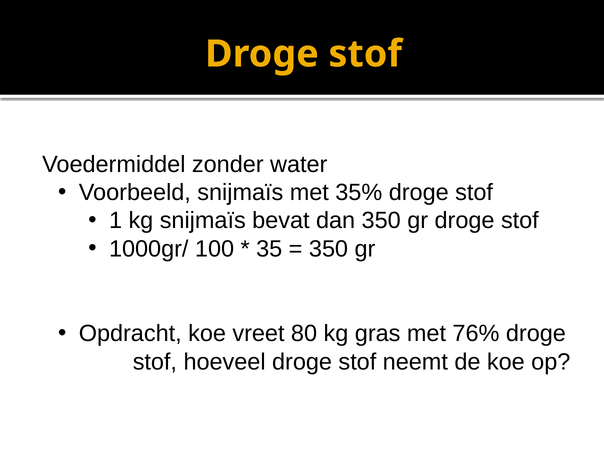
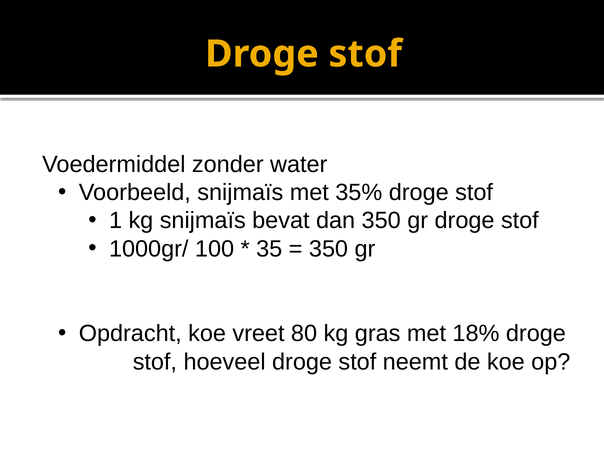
76%: 76% -> 18%
